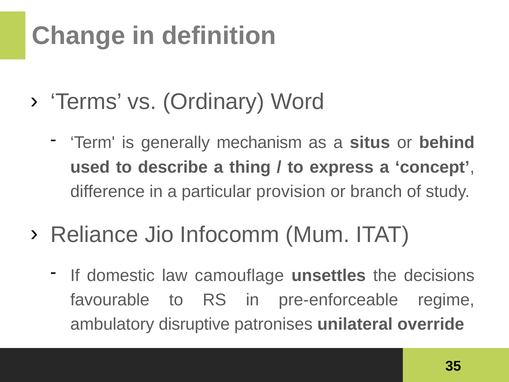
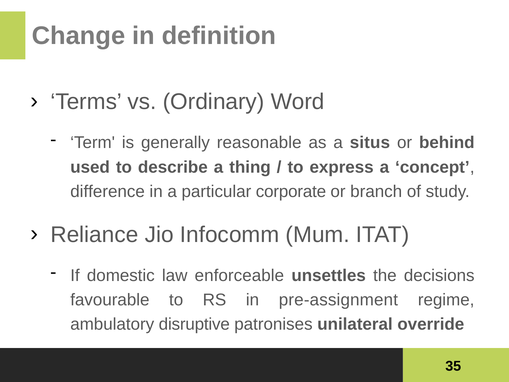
mechanism: mechanism -> reasonable
provision: provision -> corporate
camouflage: camouflage -> enforceable
pre-enforceable: pre-enforceable -> pre-assignment
